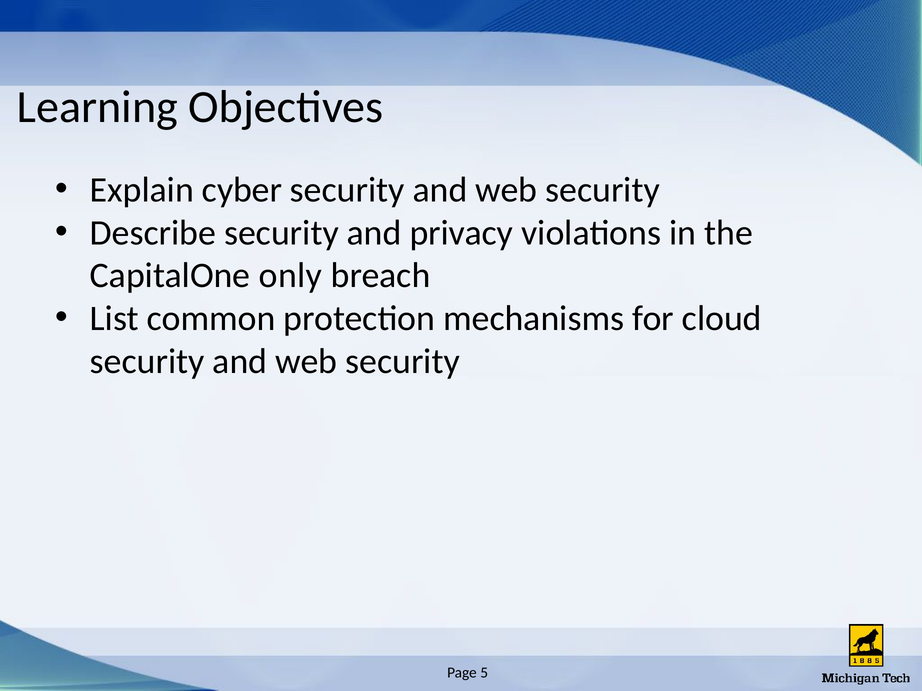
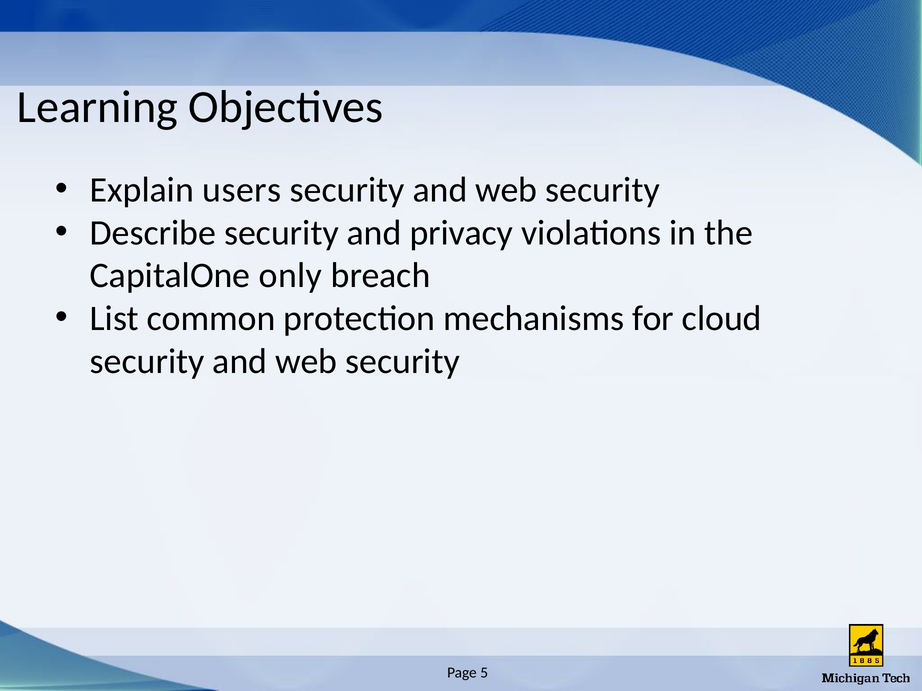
cyber: cyber -> users
